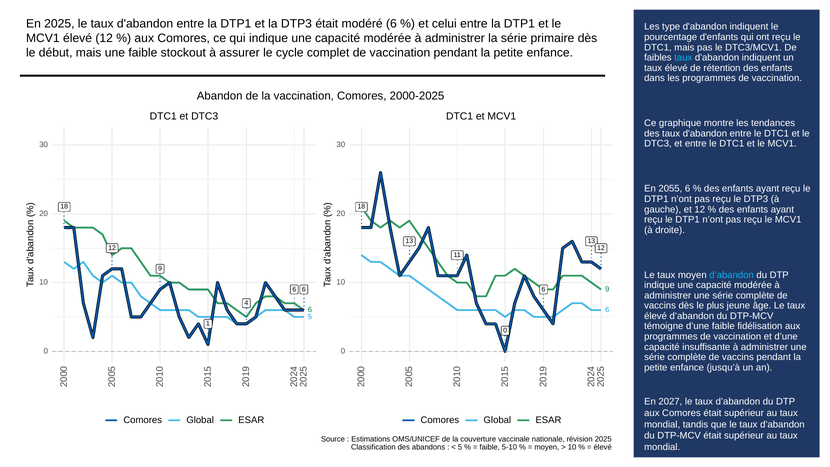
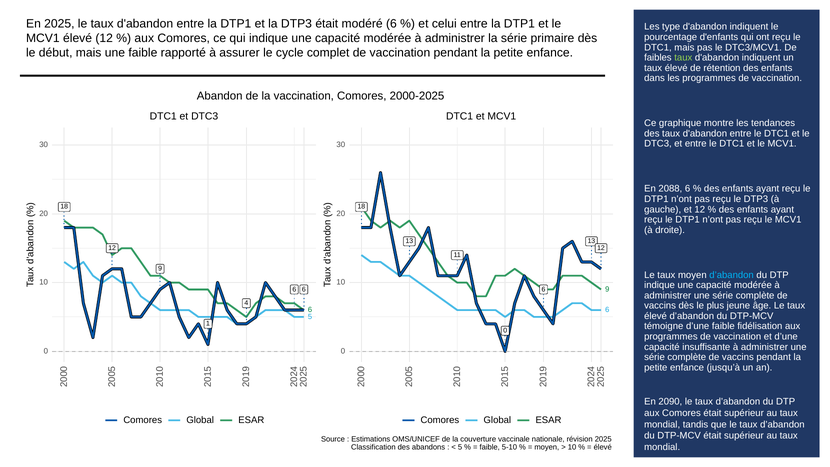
stockout: stockout -> rapporté
taux at (683, 58) colour: light blue -> light green
2055: 2055 -> 2088
2027: 2027 -> 2090
